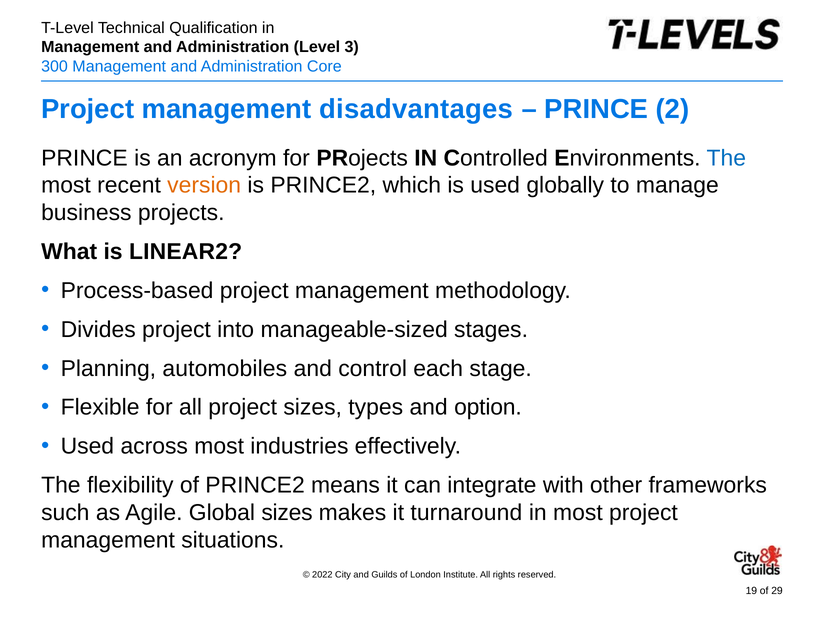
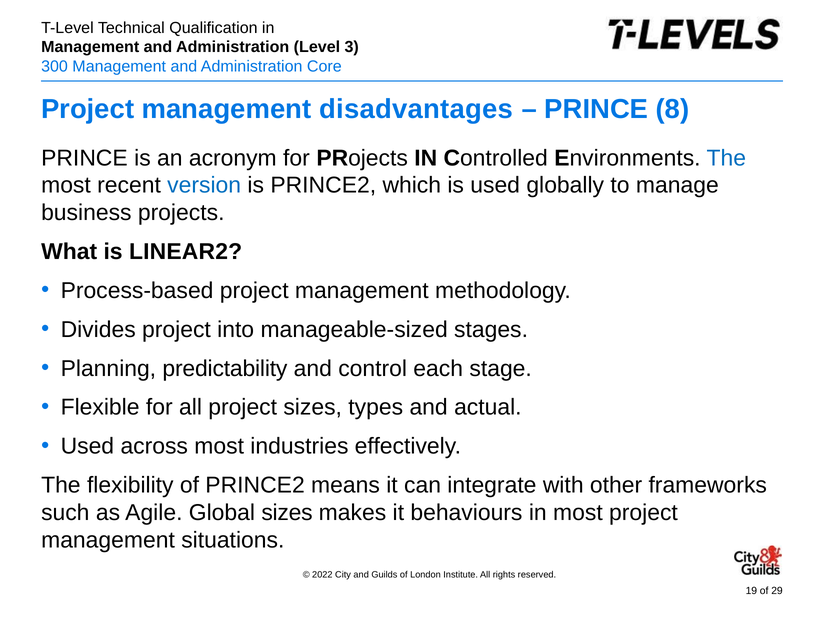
2: 2 -> 8
version colour: orange -> blue
automobiles: automobiles -> predictability
option: option -> actual
turnaround: turnaround -> behaviours
